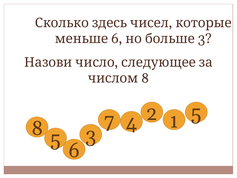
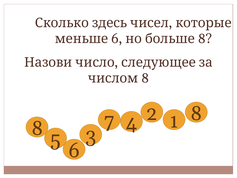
3 at (205, 39): 3 -> 8
2 5: 5 -> 8
